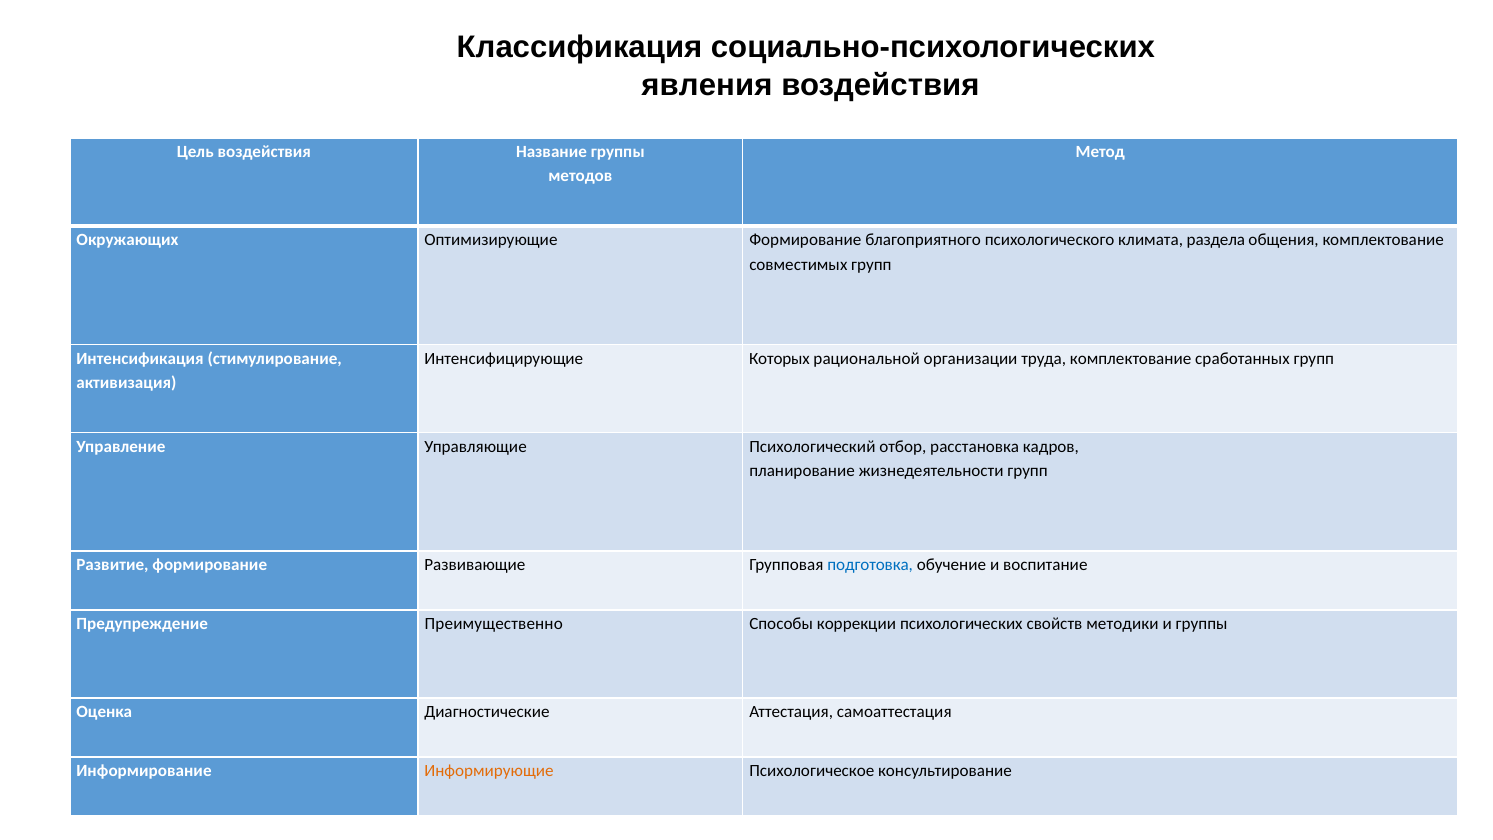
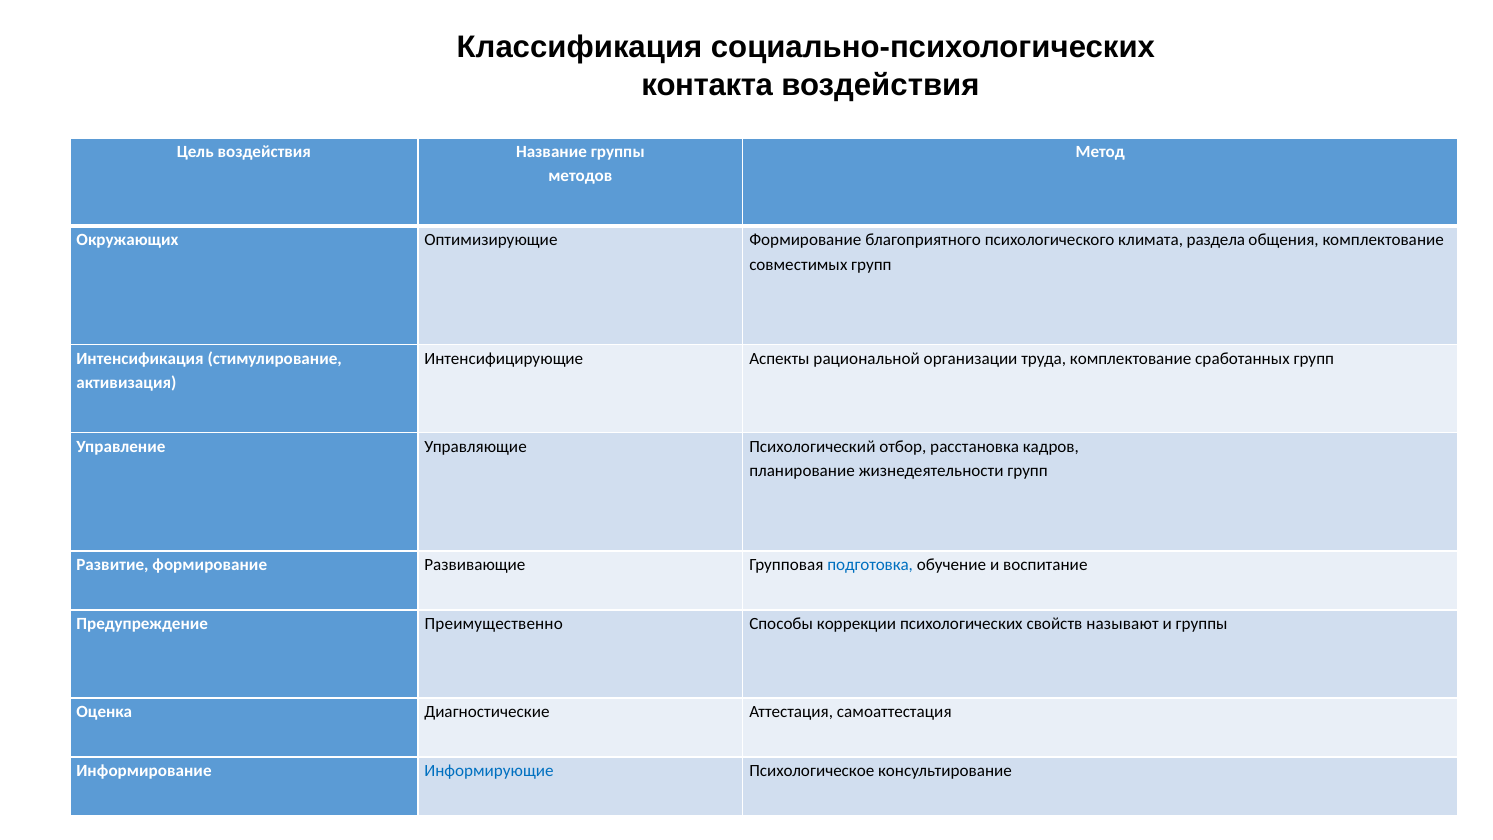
явления: явления -> контакта
Которых: Которых -> Аспекты
методики: методики -> называют
Информирующие colour: orange -> blue
